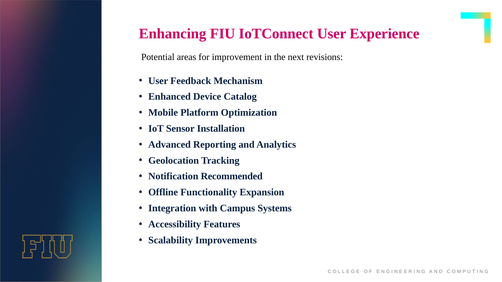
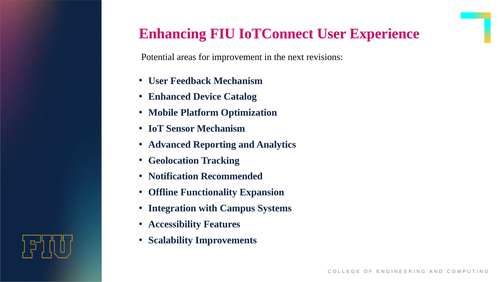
Sensor Installation: Installation -> Mechanism
